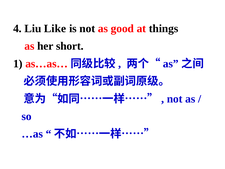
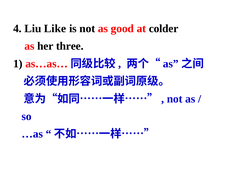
things: things -> colder
short: short -> three
